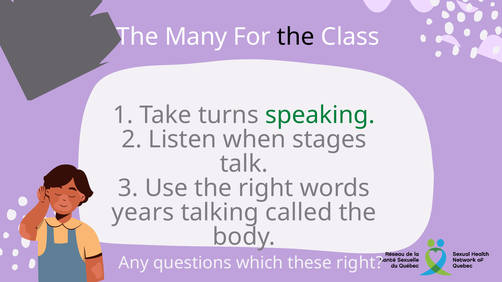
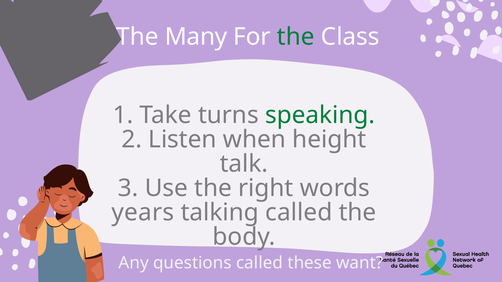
the at (296, 37) colour: black -> green
stages: stages -> height
questions which: which -> called
these right: right -> want
